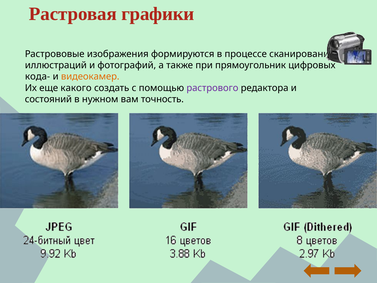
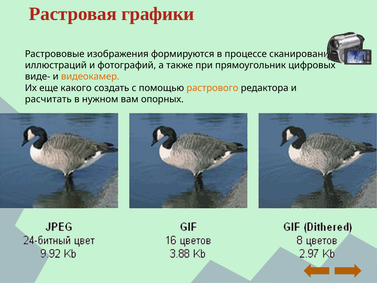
кода-: кода- -> виде-
растрового colour: purple -> orange
состояний: состояний -> расчитать
точность: точность -> опорных
